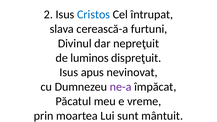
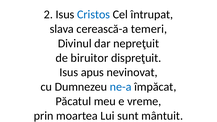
furtuni: furtuni -> temeri
luminos: luminos -> biruitor
ne-a colour: purple -> blue
